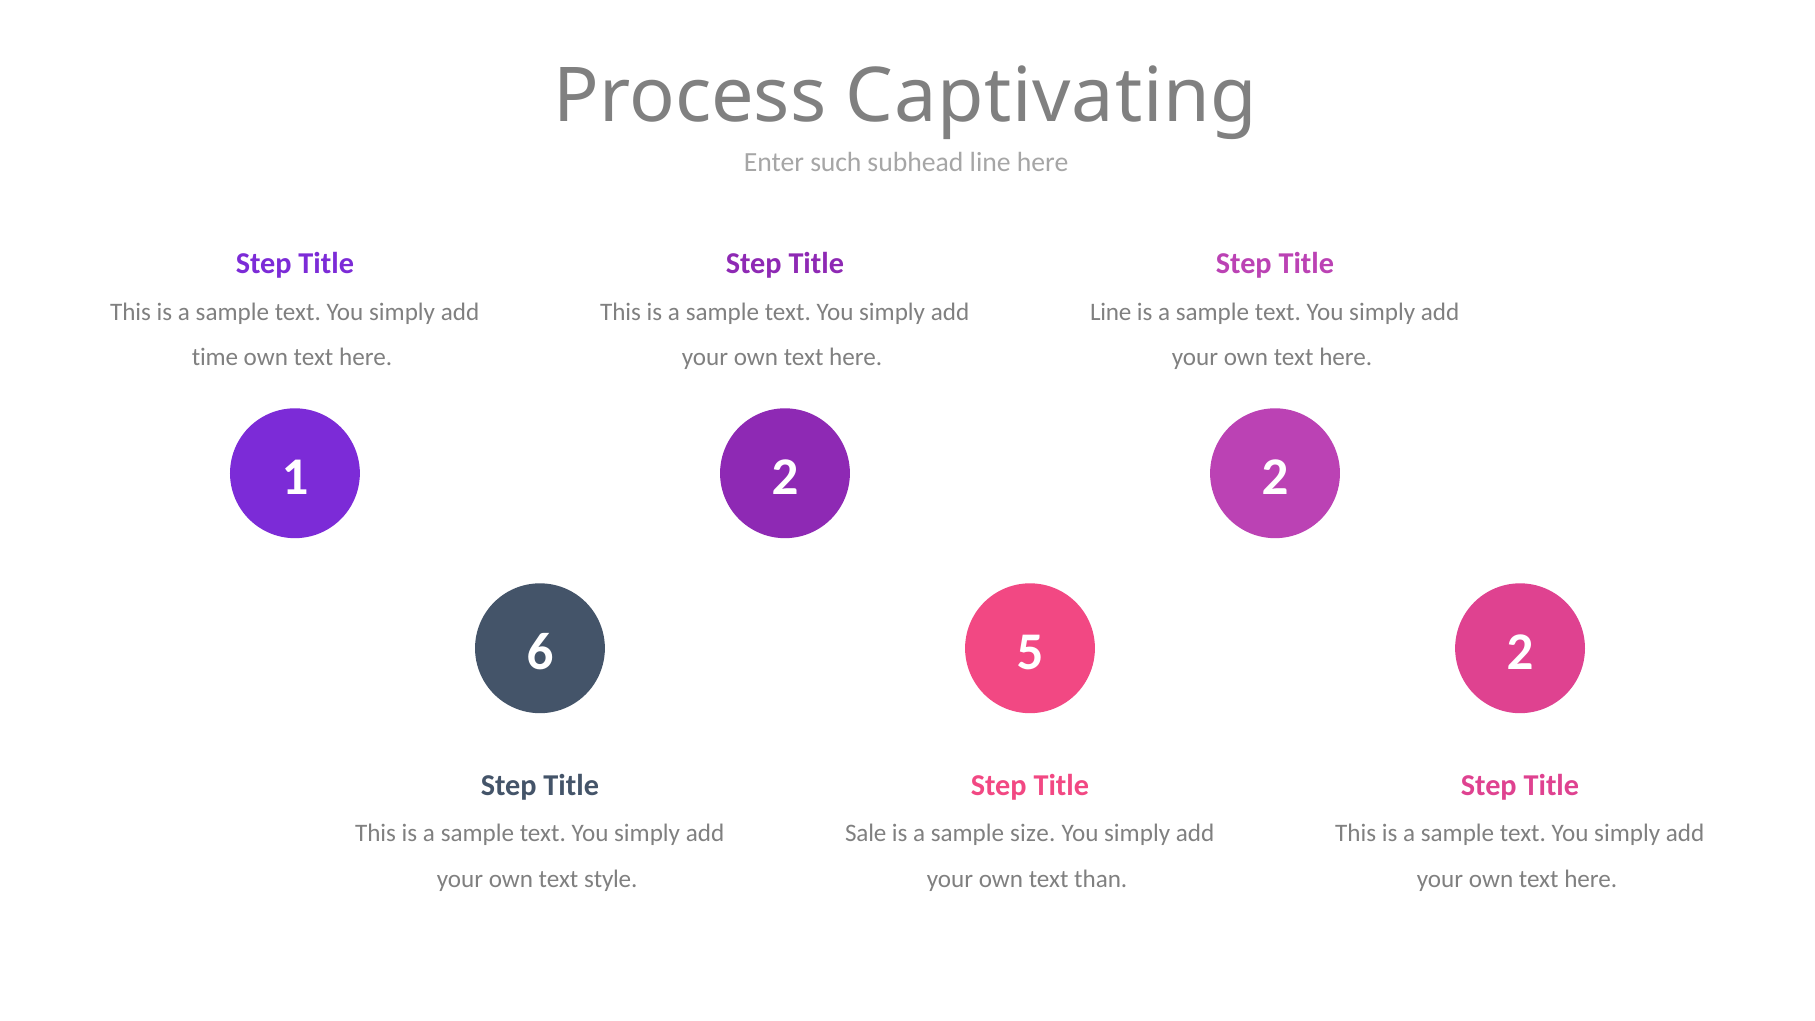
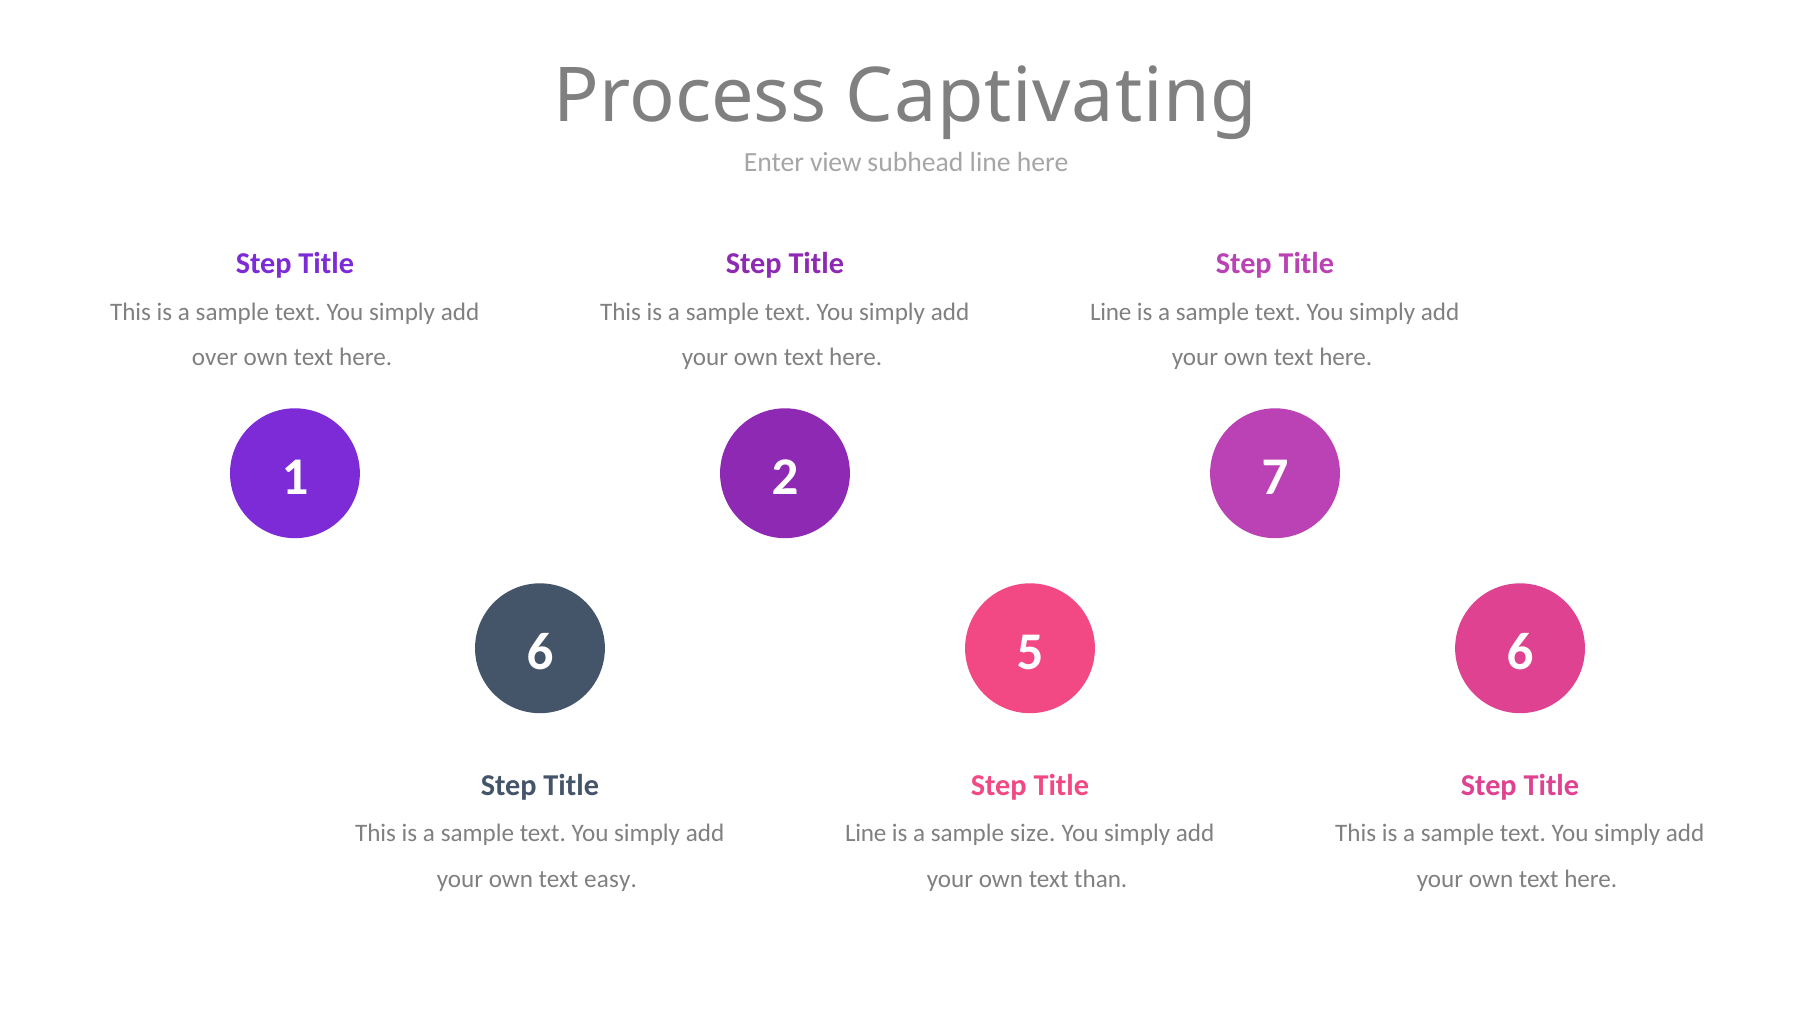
such: such -> view
time: time -> over
2 2: 2 -> 7
5 2: 2 -> 6
Sale at (866, 834): Sale -> Line
style: style -> easy
